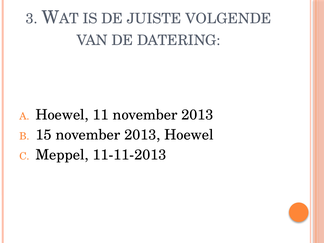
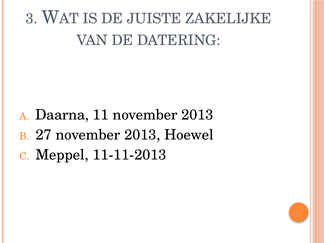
VOLGENDE: VOLGENDE -> ZAKELIJKE
Hoewel at (62, 115): Hoewel -> Daarna
15: 15 -> 27
